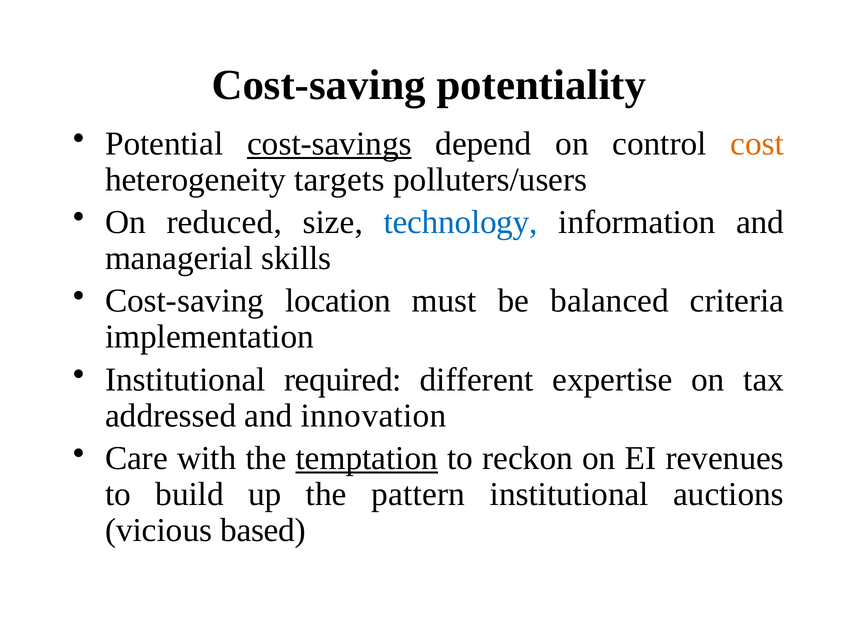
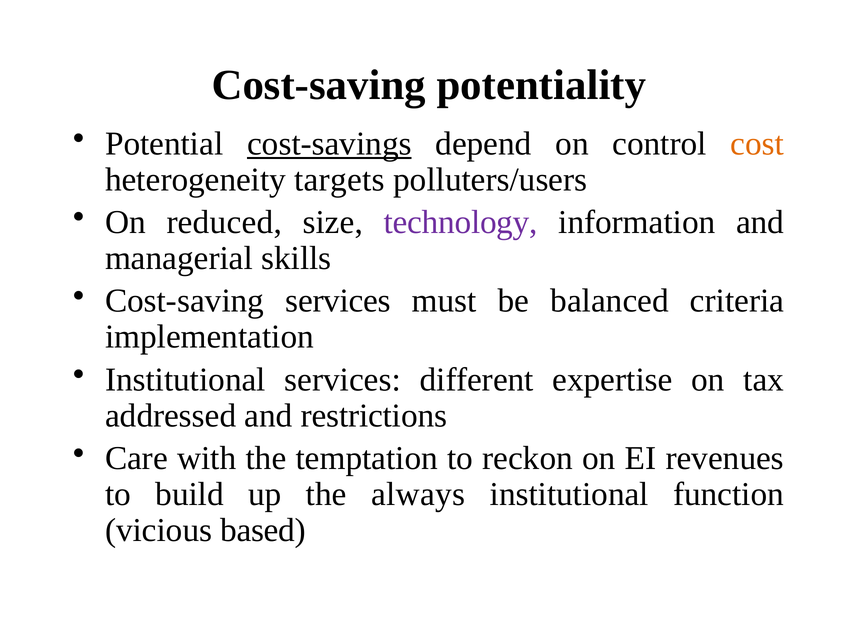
technology colour: blue -> purple
Cost-saving location: location -> services
Institutional required: required -> services
innovation: innovation -> restrictions
temptation underline: present -> none
pattern: pattern -> always
auctions: auctions -> function
